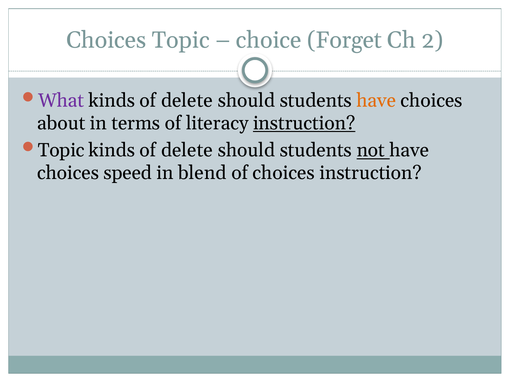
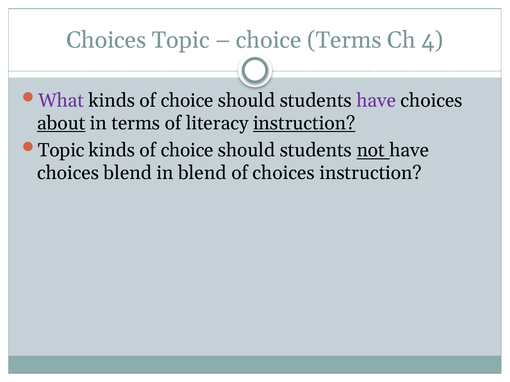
choice Forget: Forget -> Terms
2: 2 -> 4
delete at (187, 101): delete -> choice
have at (376, 101) colour: orange -> purple
about underline: none -> present
delete at (187, 150): delete -> choice
choices speed: speed -> blend
